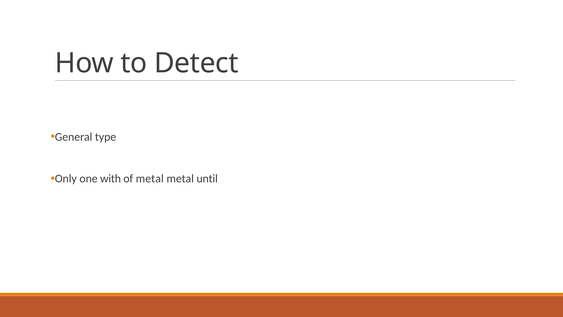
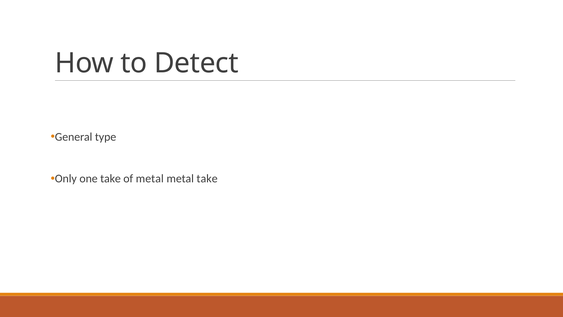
one with: with -> take
metal until: until -> take
